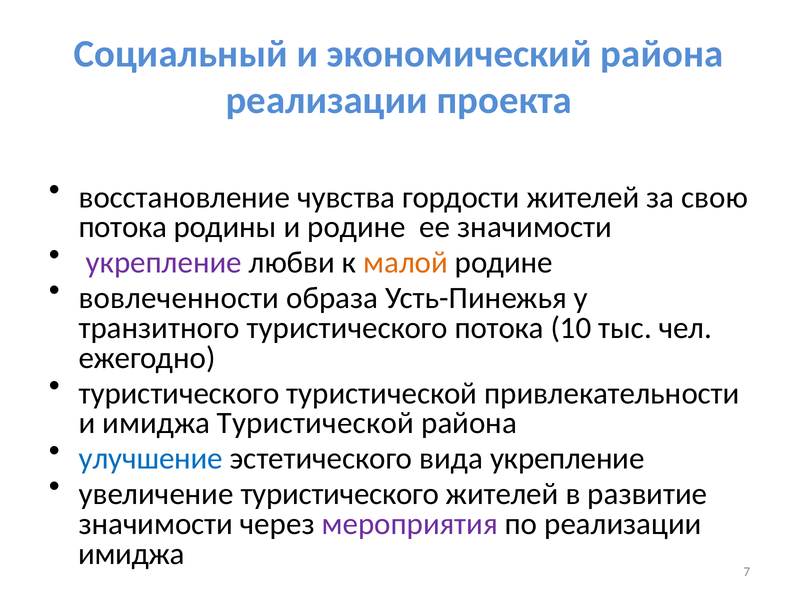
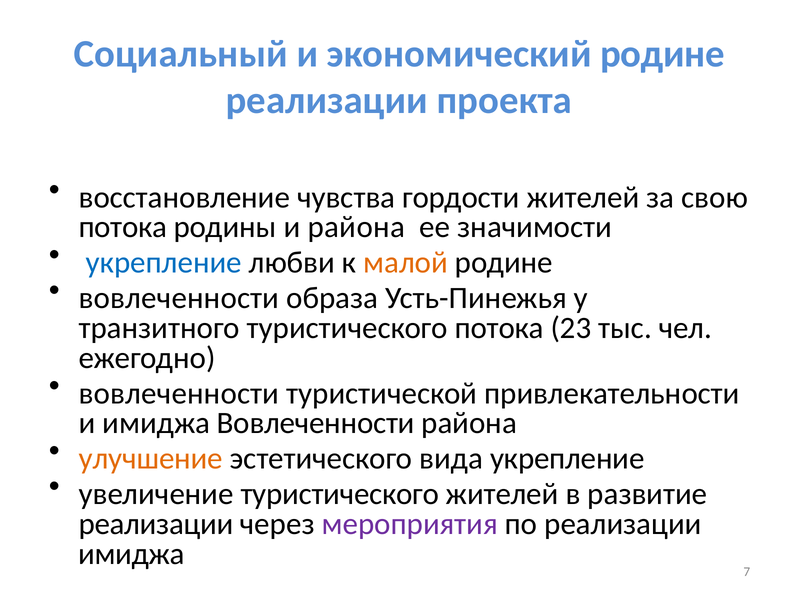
экономический района: района -> родине
и родине: родине -> района
укрепление at (164, 262) colour: purple -> blue
10: 10 -> 23
туристического at (179, 393): туристического -> вовлеченности
имиджа Туристической: Туристической -> Вовлеченности
улучшение colour: blue -> orange
значимости at (156, 524): значимости -> реализации
